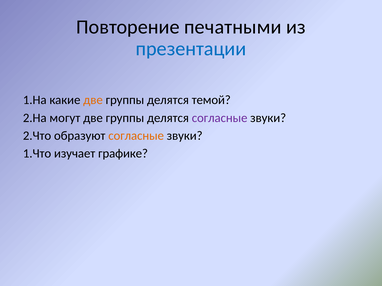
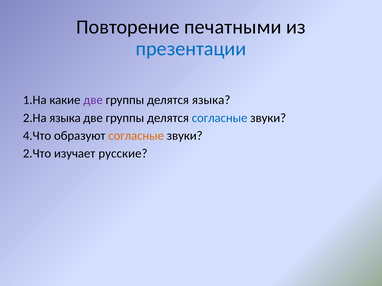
две at (93, 100) colour: orange -> purple
делятся темой: темой -> языка
2.На могут: могут -> языка
согласные at (220, 118) colour: purple -> blue
2.Что: 2.Что -> 4.Что
1.Что: 1.Что -> 2.Что
графике: графике -> русские
